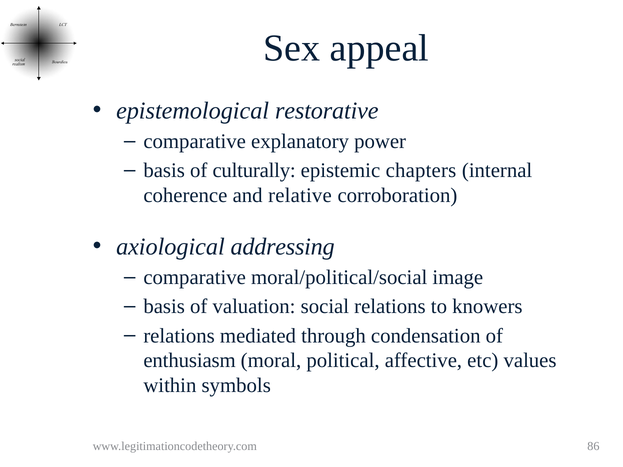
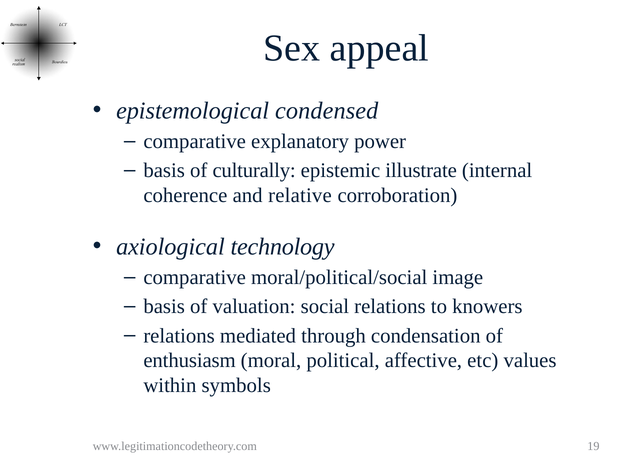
restorative: restorative -> condensed
chapters: chapters -> illustrate
addressing: addressing -> technology
86: 86 -> 19
